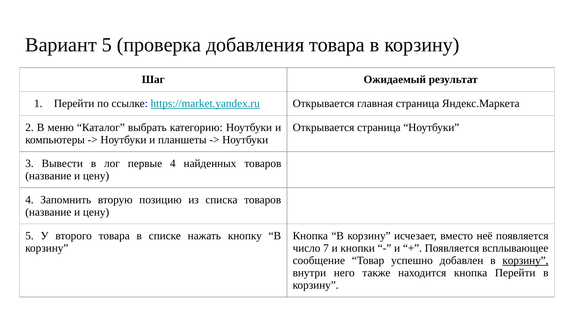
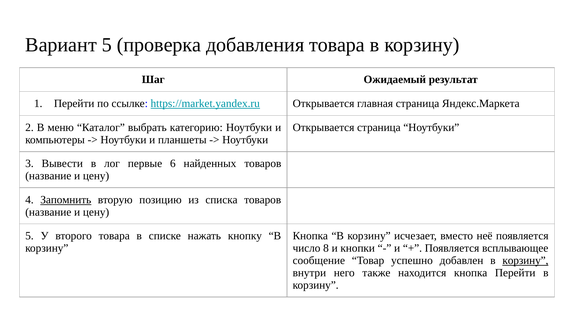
первые 4: 4 -> 6
Запомнить underline: none -> present
7: 7 -> 8
